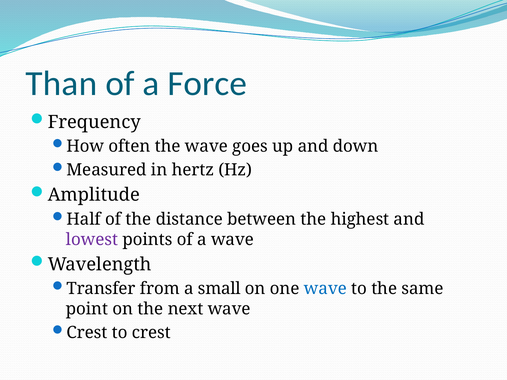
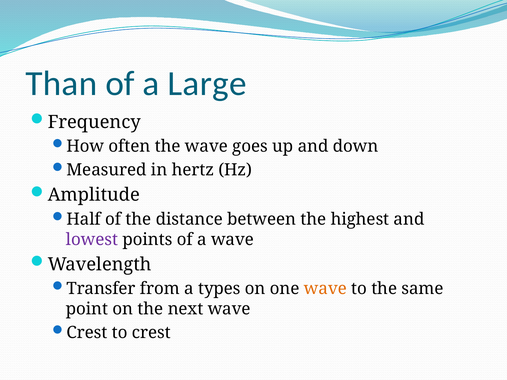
Force: Force -> Large
small: small -> types
wave at (325, 289) colour: blue -> orange
